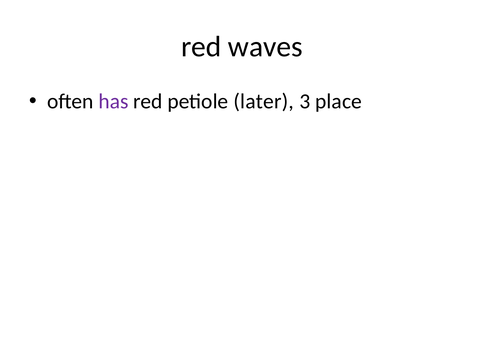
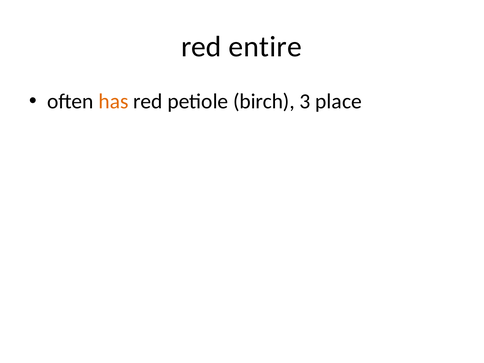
waves: waves -> entire
has colour: purple -> orange
later: later -> birch
